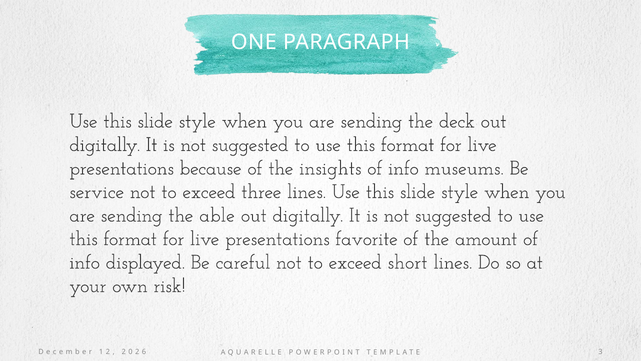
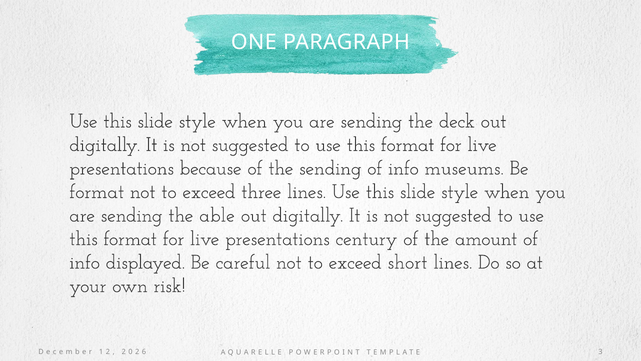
the insights: insights -> sending
service at (97, 191): service -> format
favorite: favorite -> century
